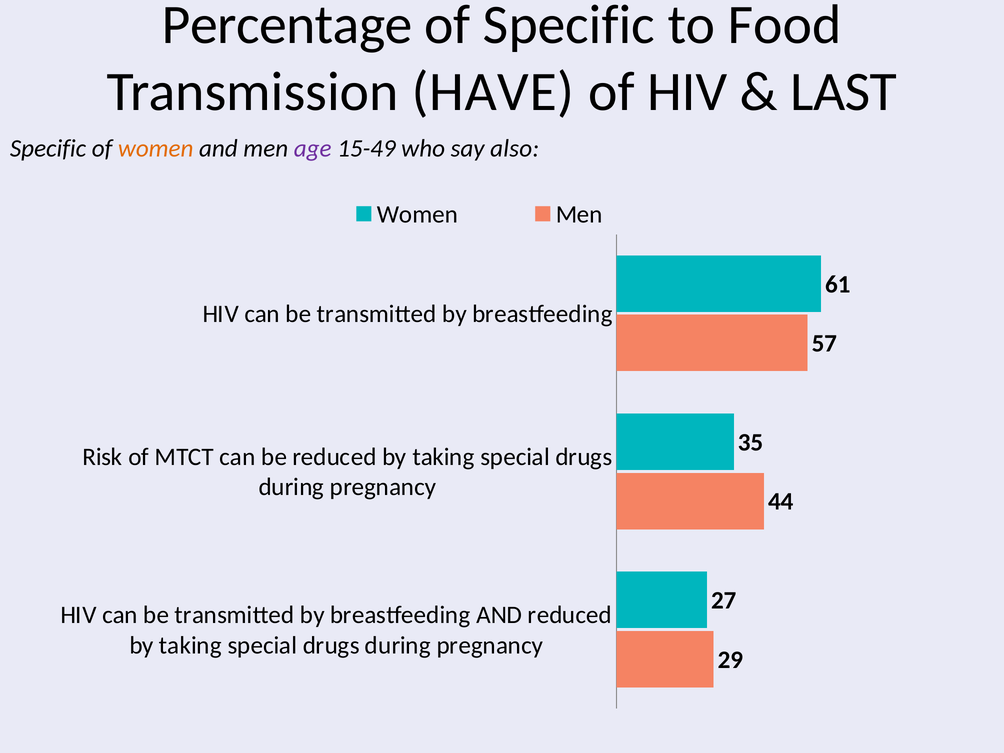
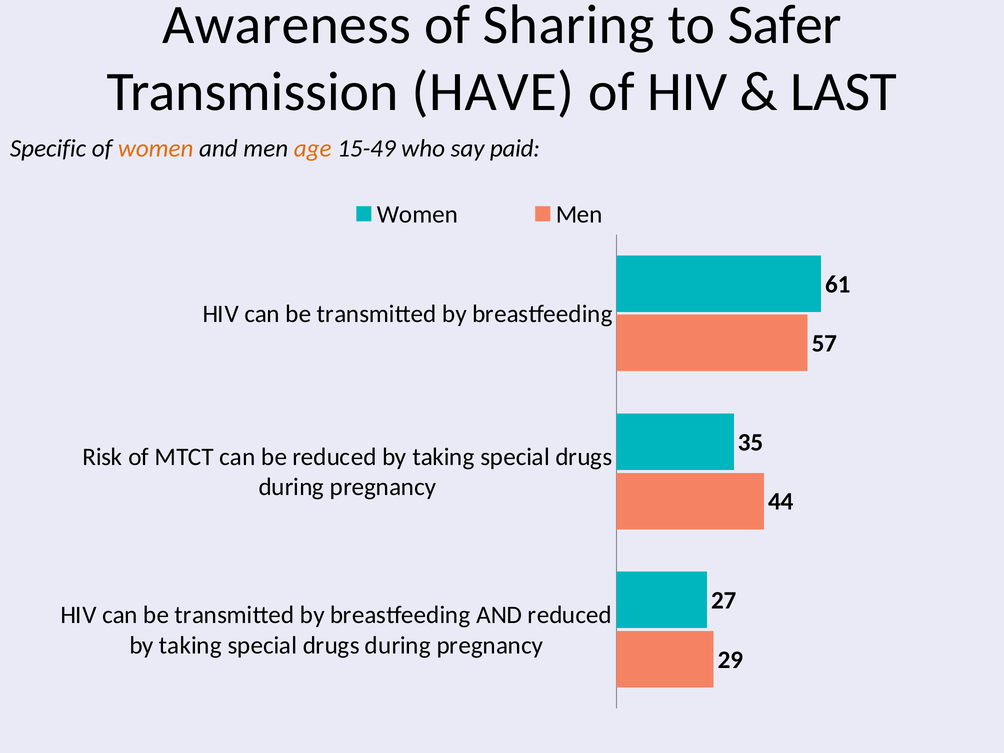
Percentage: Percentage -> Awareness
of Specific: Specific -> Sharing
Food: Food -> Safer
age colour: purple -> orange
also: also -> paid
